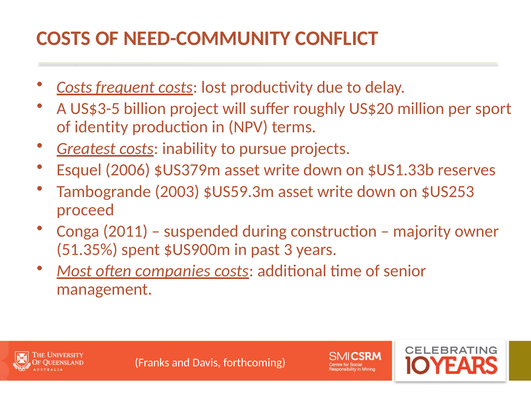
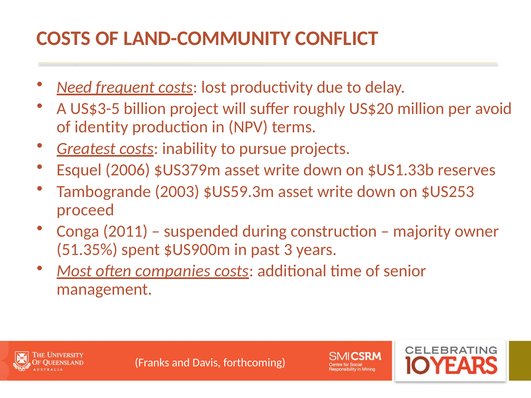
NEED-COMMUNITY: NEED-COMMUNITY -> LAND-COMMUNITY
Costs at (74, 87): Costs -> Need
sport: sport -> avoid
